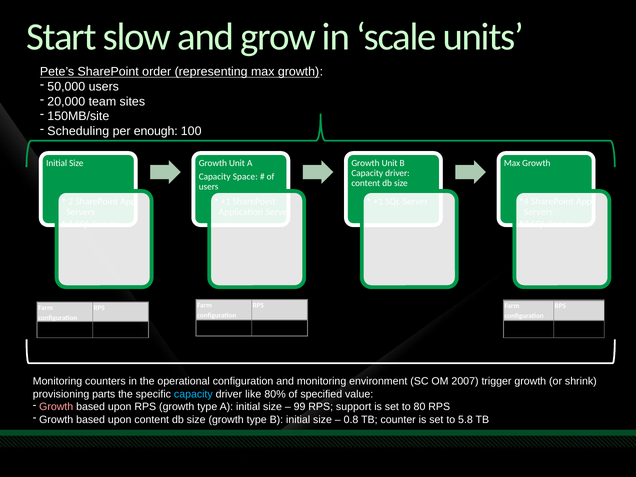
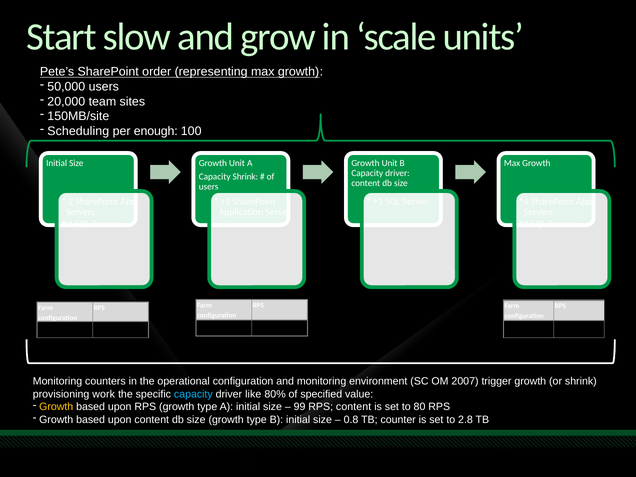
Capacity Space: Space -> Shrink
parts: parts -> work
Growth at (56, 407) colour: pink -> yellow
RPS support: support -> content
5.8: 5.8 -> 2.8
